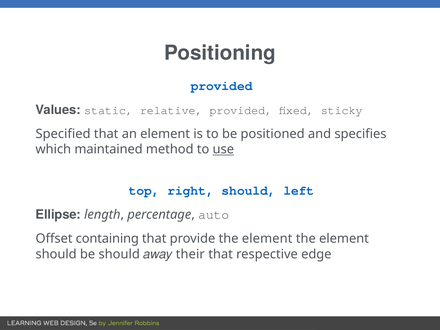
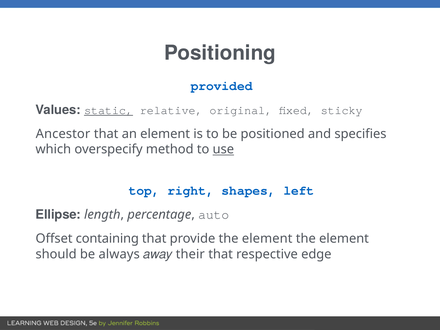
static underline: none -> present
relative provided: provided -> original
Specified: Specified -> Ancestor
maintained: maintained -> overspecify
right should: should -> shapes
be should: should -> always
